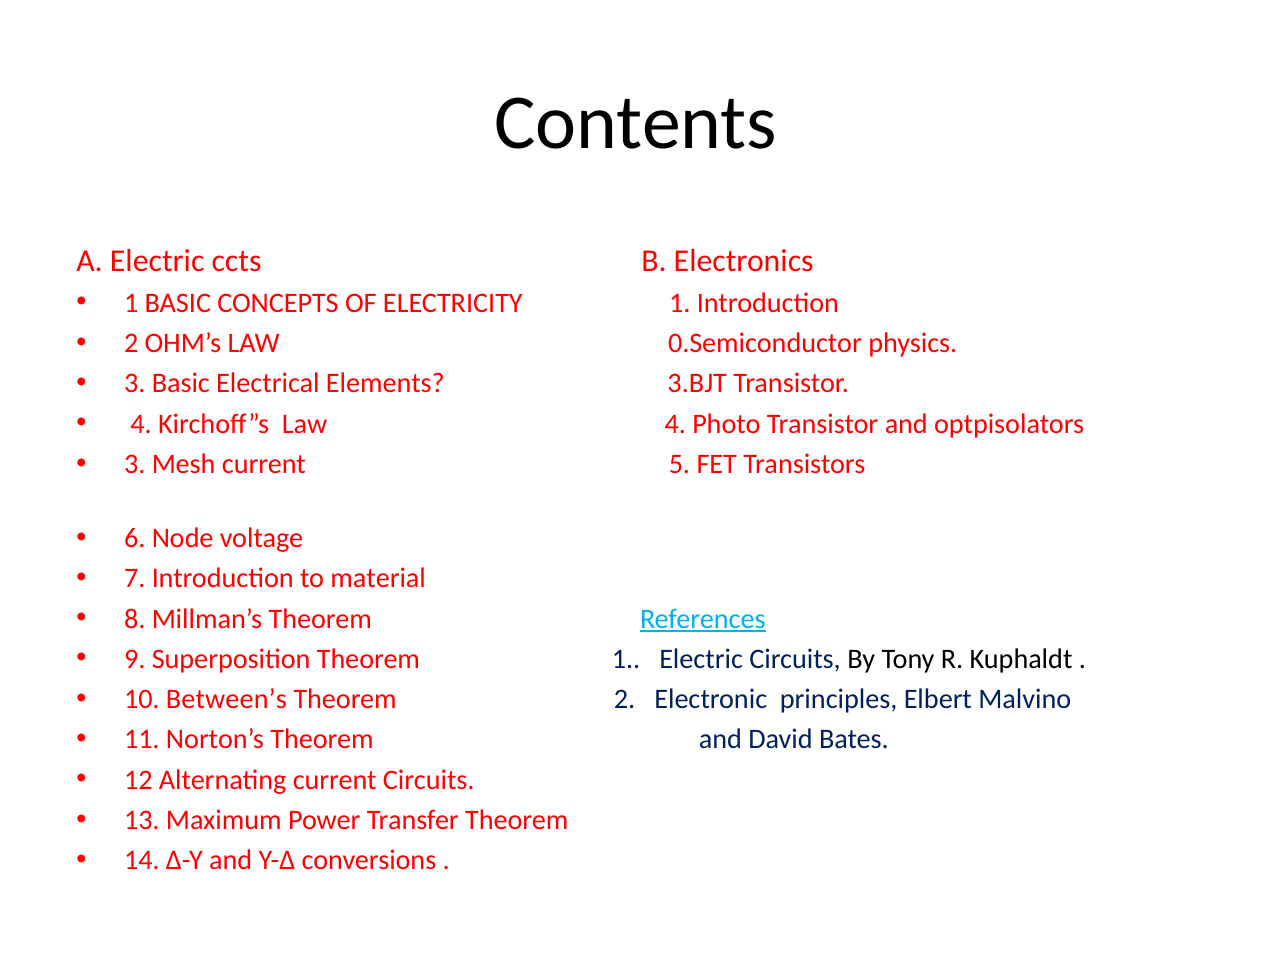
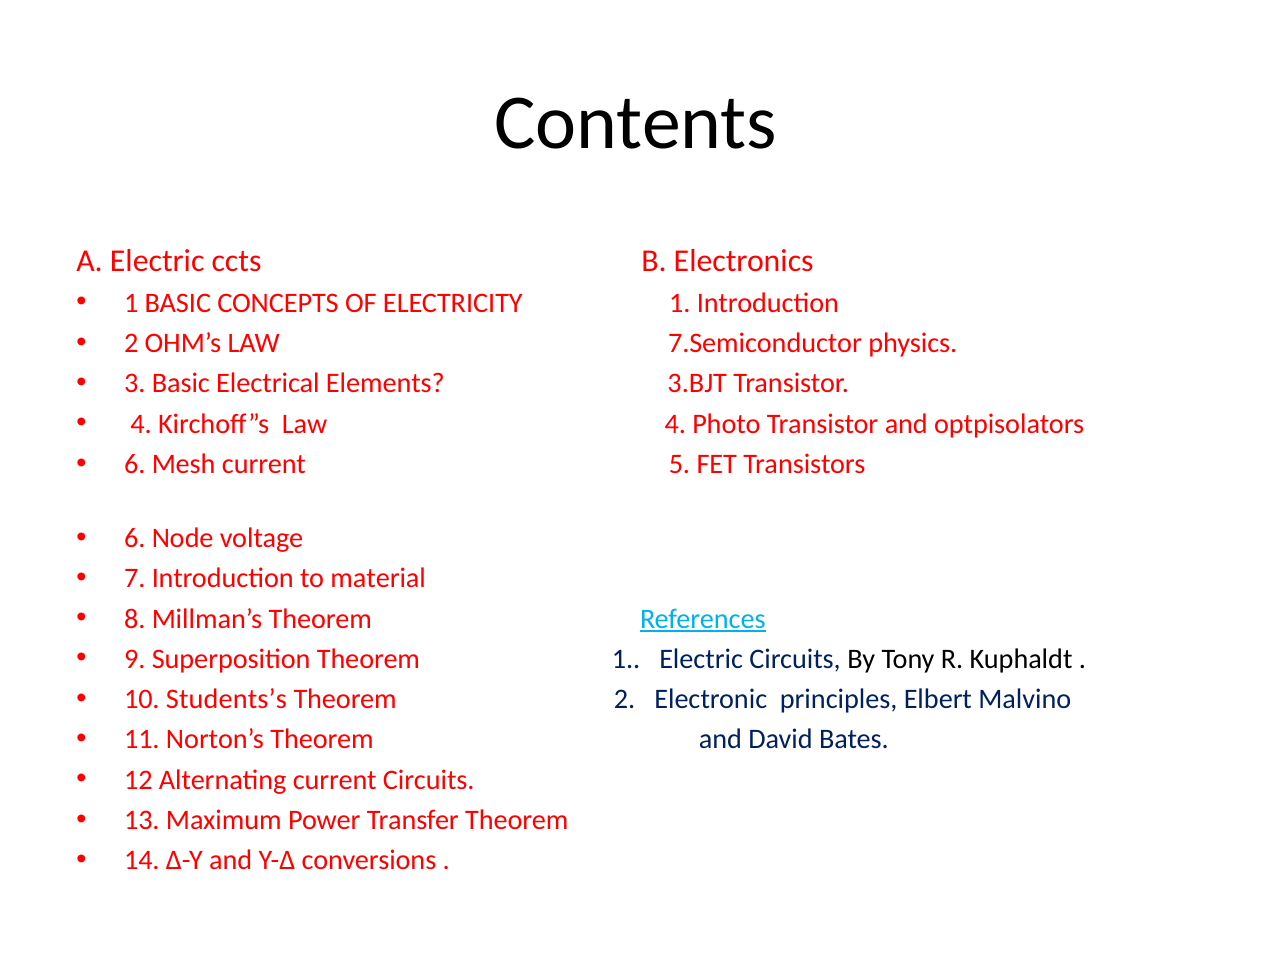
0.Semiconductor: 0.Semiconductor -> 7.Semiconductor
3 at (135, 464): 3 -> 6
Between’s: Between’s -> Students’s
